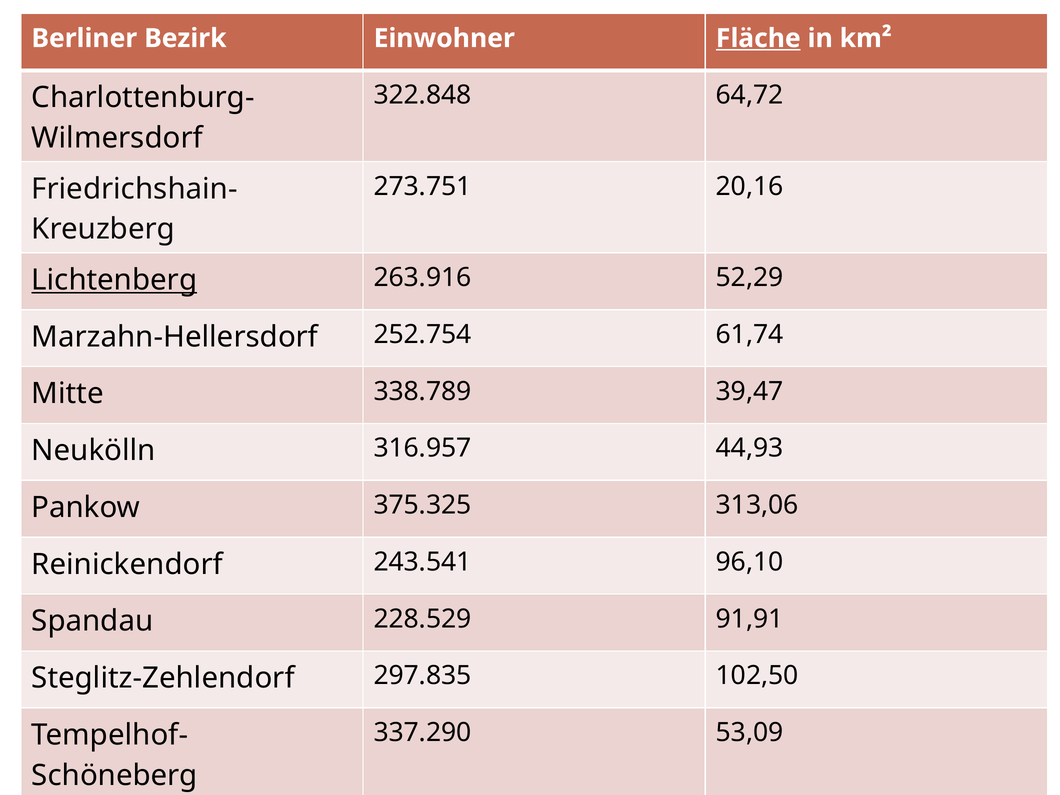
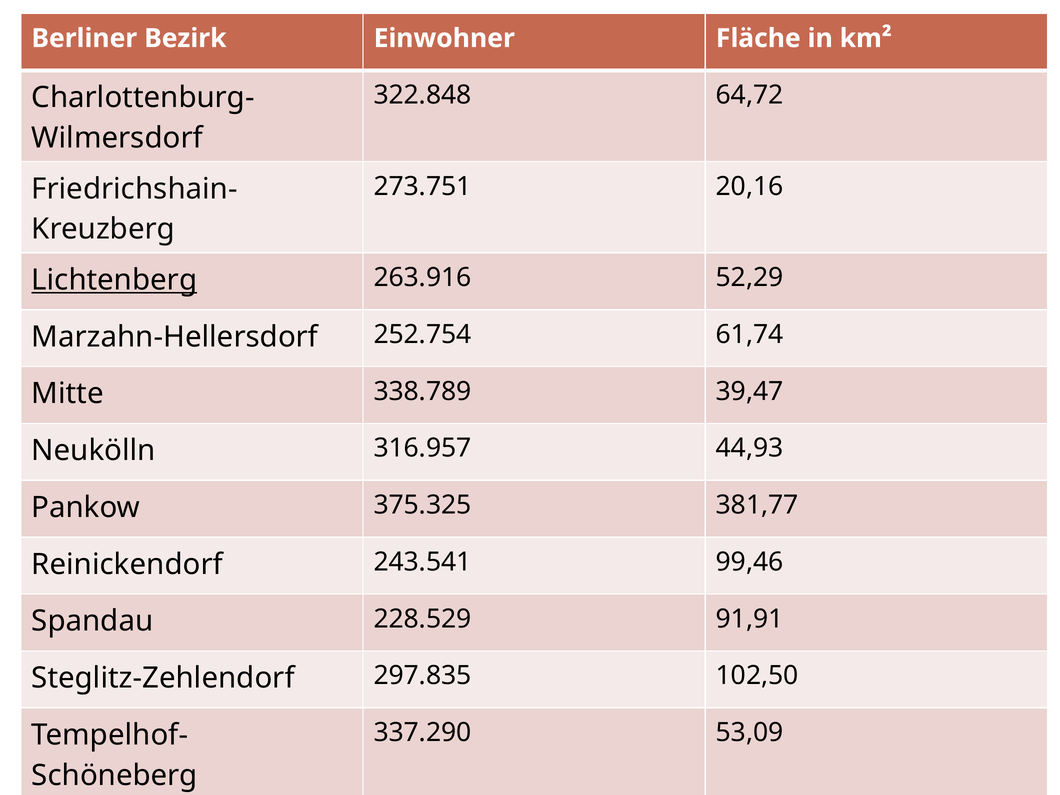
Fläche underline: present -> none
313,06: 313,06 -> 381,77
96,10: 96,10 -> 99,46
